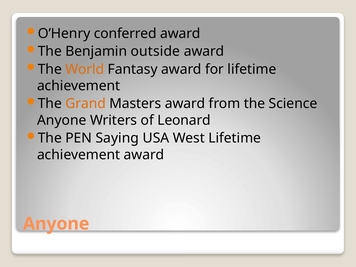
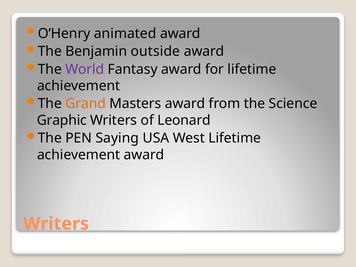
conferred: conferred -> animated
World colour: orange -> purple
Anyone at (62, 120): Anyone -> Graphic
Anyone at (56, 224): Anyone -> Writers
